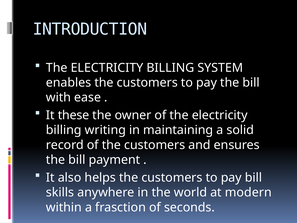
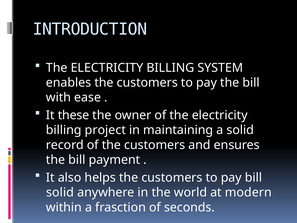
writing: writing -> project
skills at (60, 192): skills -> solid
